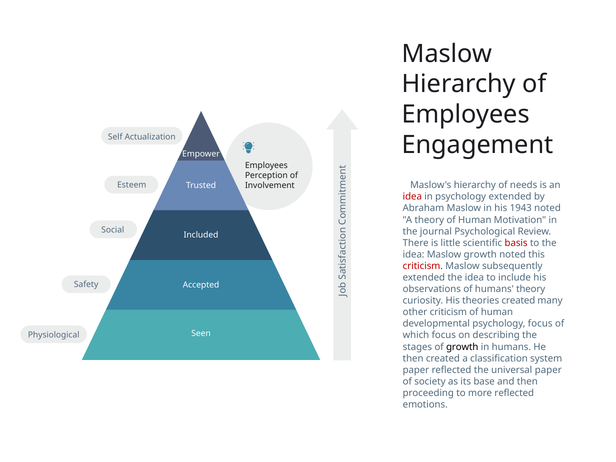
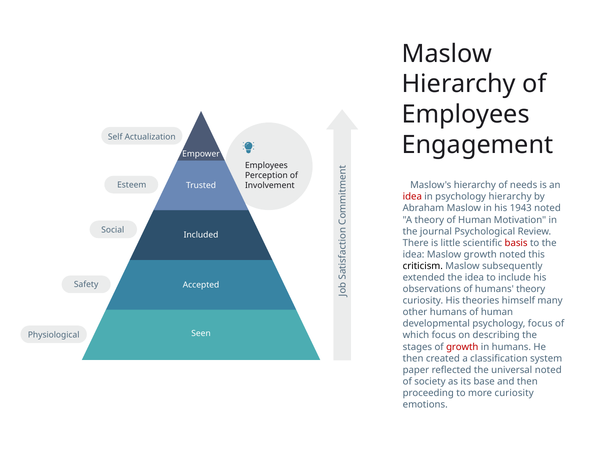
psychology extended: extended -> hierarchy
criticism at (423, 266) colour: red -> black
theories created: created -> himself
other criticism: criticism -> humans
growth at (462, 347) colour: black -> red
universal paper: paper -> noted
more reflected: reflected -> curiosity
